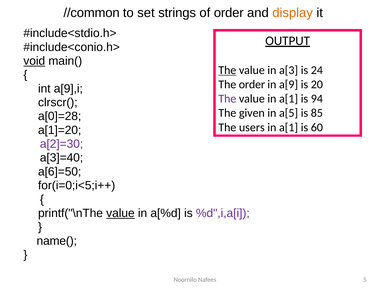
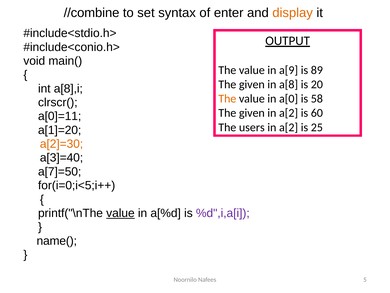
//common: //common -> //combine
strings: strings -> syntax
of order: order -> enter
void underline: present -> none
The at (227, 70) underline: present -> none
a[3: a[3 -> a[9
24: 24 -> 89
order at (252, 84): order -> given
a[9: a[9 -> a[8
a[9],i: a[9],i -> a[8],i
The at (227, 99) colour: purple -> orange
value in a[1: a[1 -> a[0
94: 94 -> 58
a[5 at (289, 113): a[5 -> a[2
85: 85 -> 60
a[0]=28: a[0]=28 -> a[0]=11
a[1 at (289, 127): a[1 -> a[2
60: 60 -> 25
a[2]=30 colour: purple -> orange
a[6]=50: a[6]=50 -> a[7]=50
